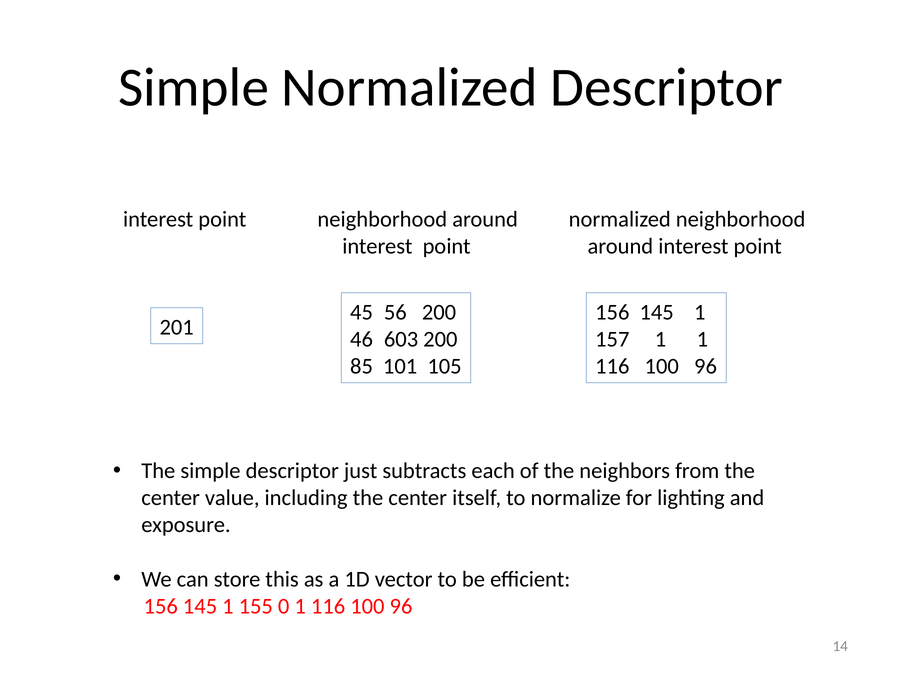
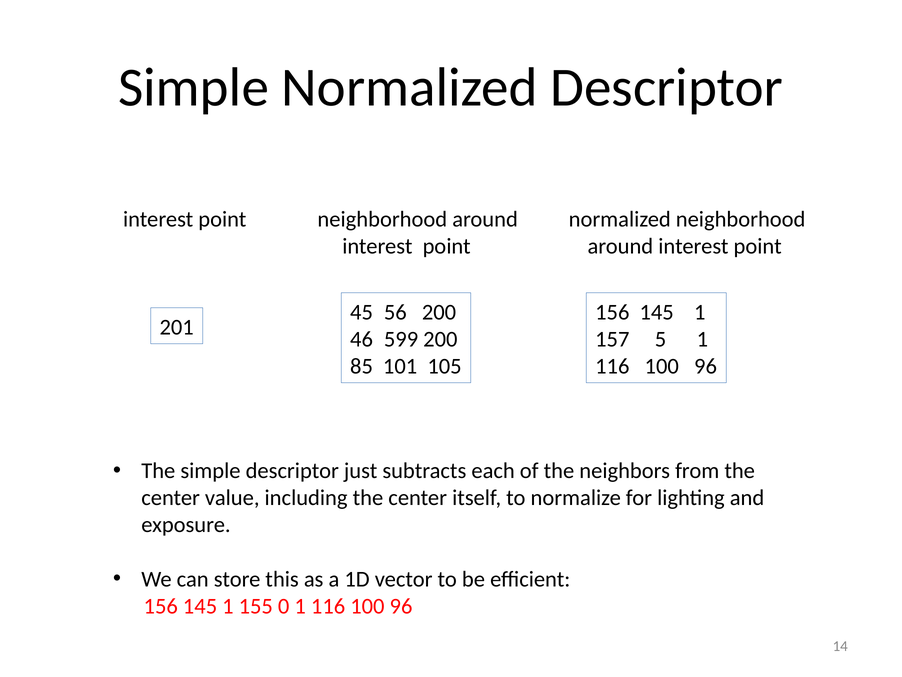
603: 603 -> 599
1 at (661, 339): 1 -> 5
